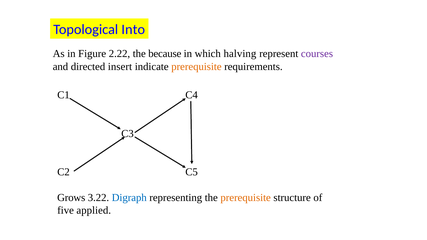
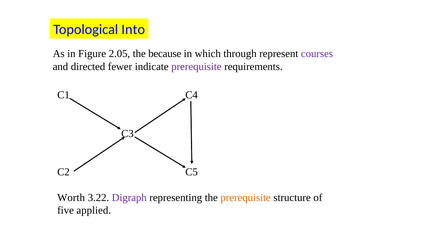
2.22: 2.22 -> 2.05
halving: halving -> through
insert: insert -> fewer
prerequisite at (196, 67) colour: orange -> purple
Grows: Grows -> Worth
Digraph colour: blue -> purple
